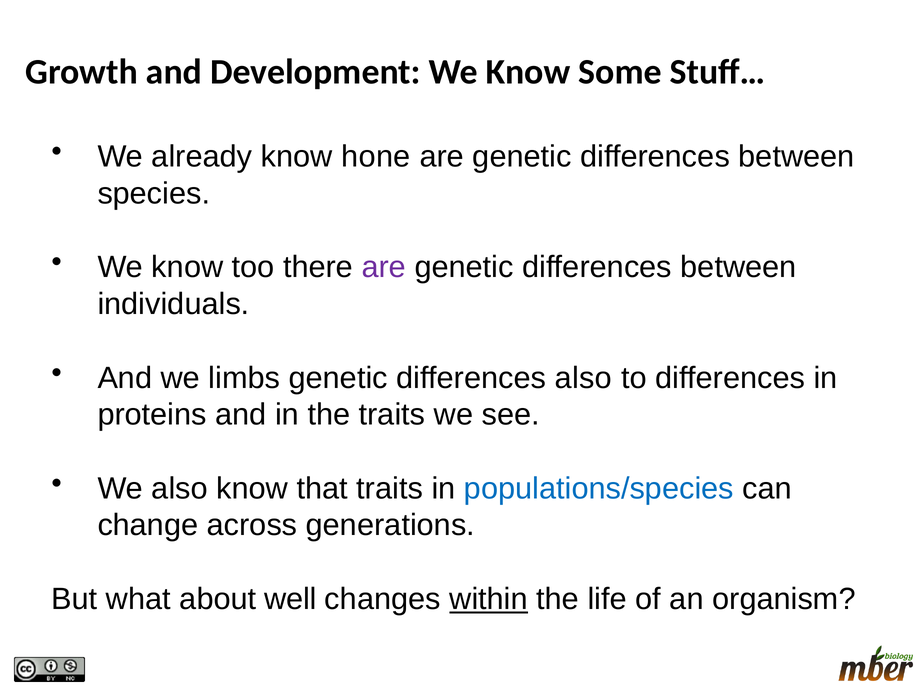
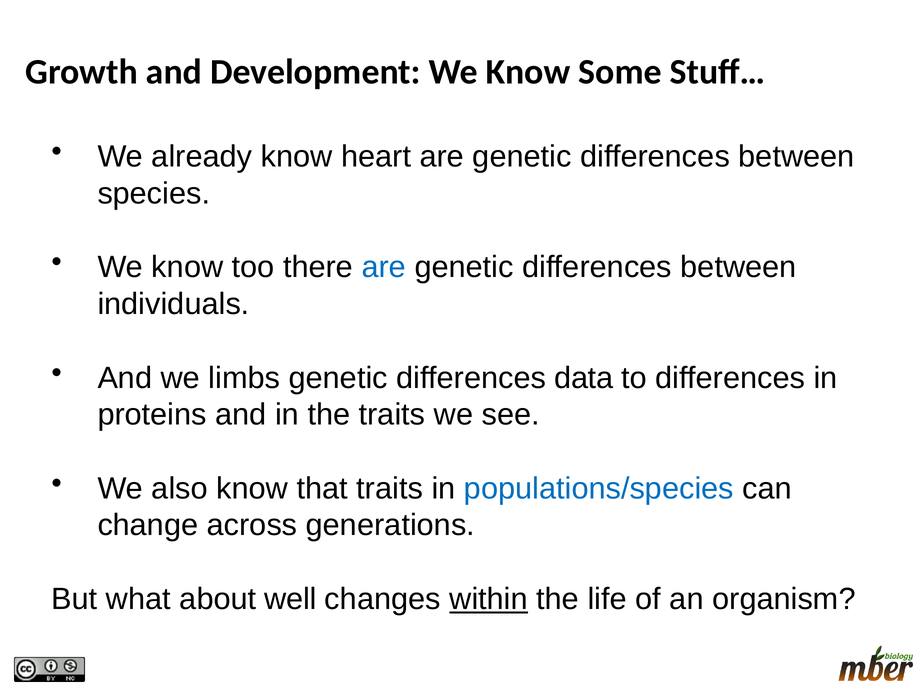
hone: hone -> heart
are at (384, 268) colour: purple -> blue
differences also: also -> data
